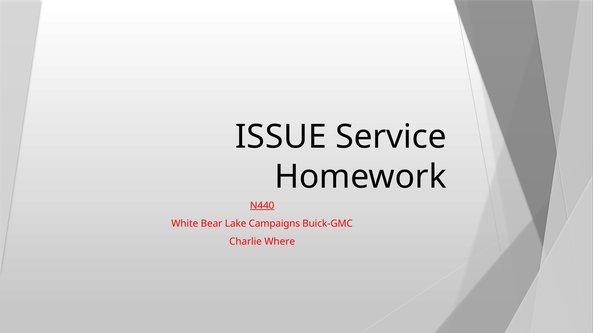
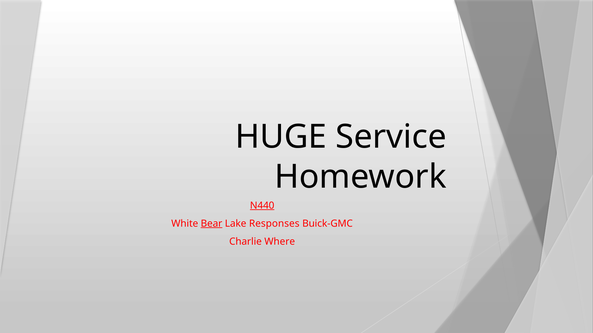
ISSUE: ISSUE -> HUGE
Bear underline: none -> present
Campaigns: Campaigns -> Responses
